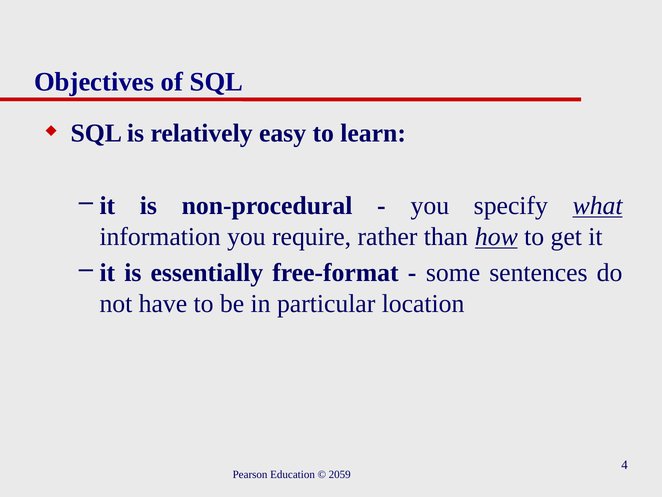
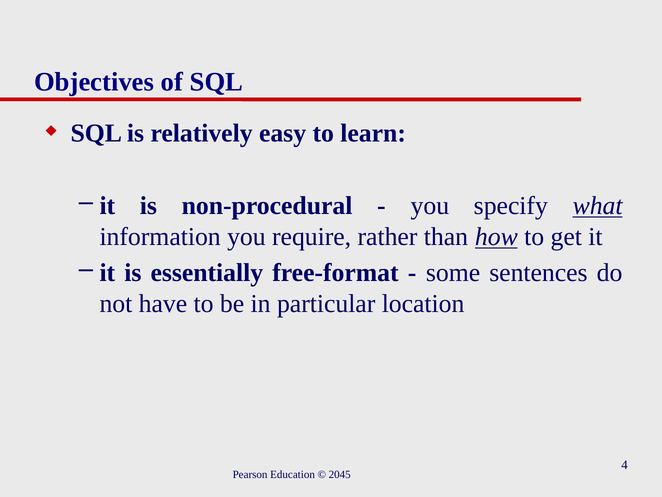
2059: 2059 -> 2045
